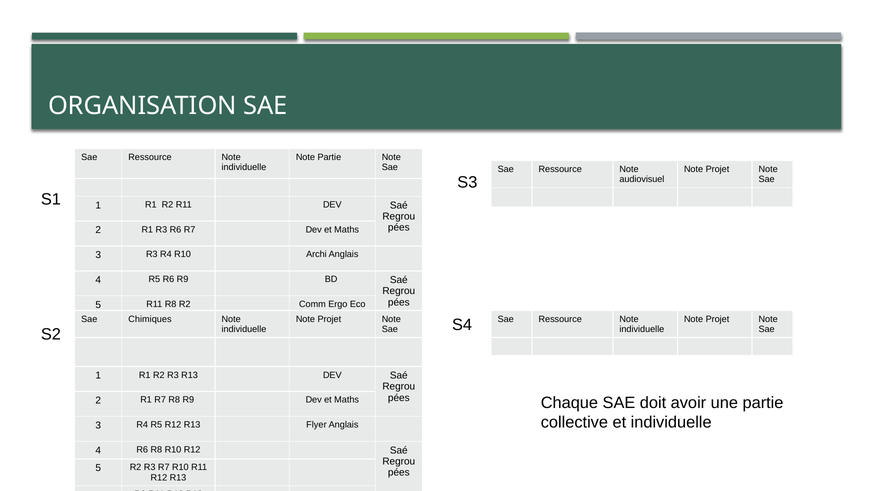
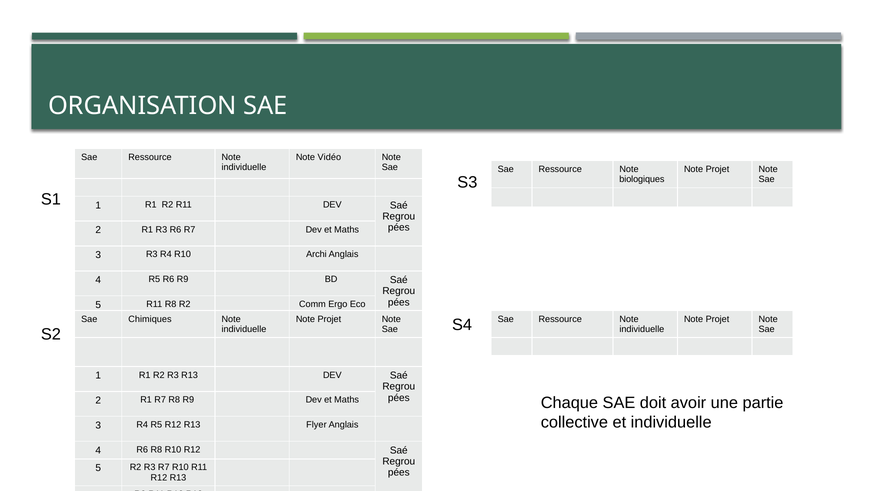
Note Partie: Partie -> Vidéo
audiovisuel: audiovisuel -> biologiques
